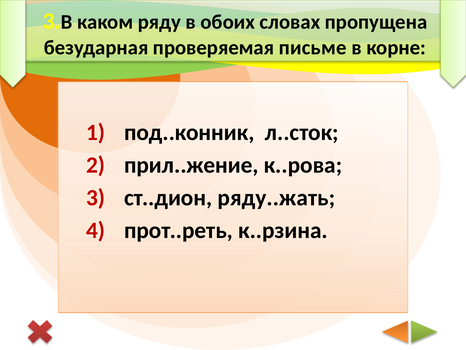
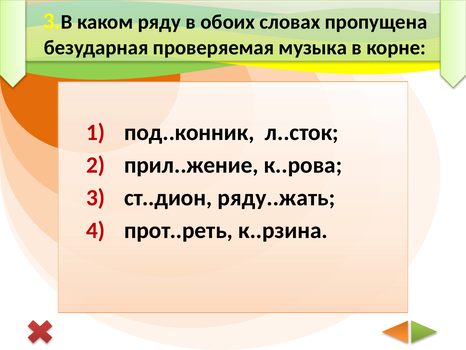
письме: письме -> музыка
